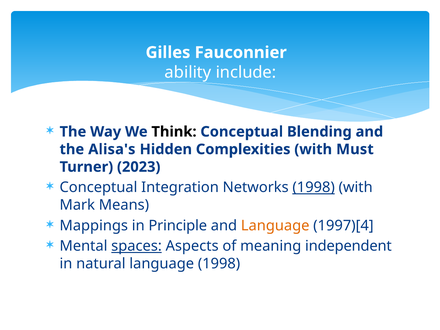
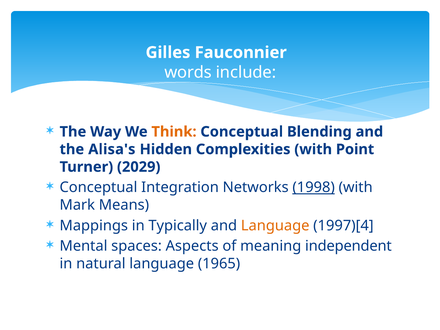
ability: ability -> words
Think colour: black -> orange
Must: Must -> Point
2023: 2023 -> 2029
Principle: Principle -> Typically
spaces underline: present -> none
language 1998: 1998 -> 1965
